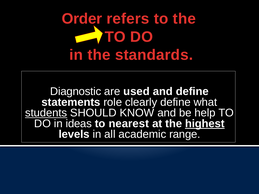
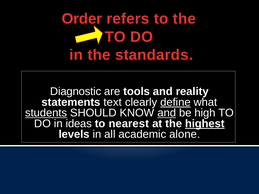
used: used -> tools
and define: define -> reality
role: role -> text
define at (175, 102) underline: none -> present
and at (167, 113) underline: none -> present
help: help -> high
range: range -> alone
